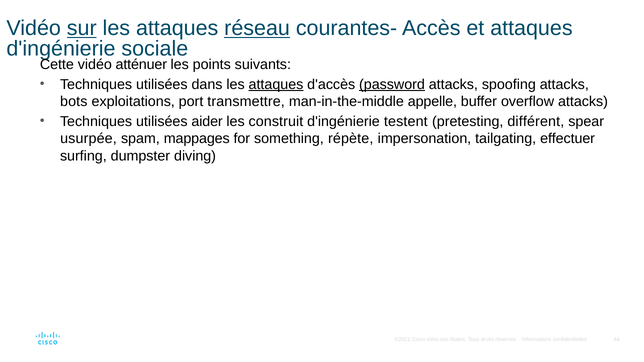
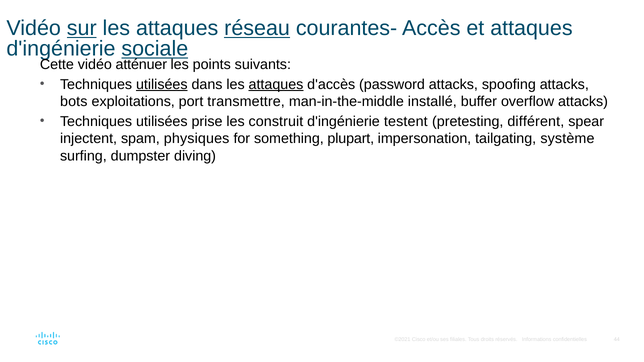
sociale underline: none -> present
utilisées at (162, 84) underline: none -> present
password underline: present -> none
appelle: appelle -> installé
aider: aider -> prise
usurpée: usurpée -> injectent
mappages: mappages -> physiques
répète: répète -> plupart
effectuer: effectuer -> système
